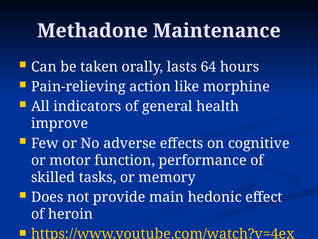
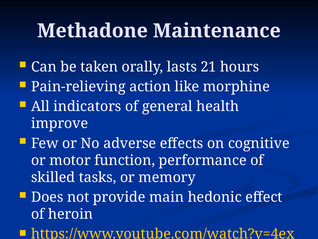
64: 64 -> 21
